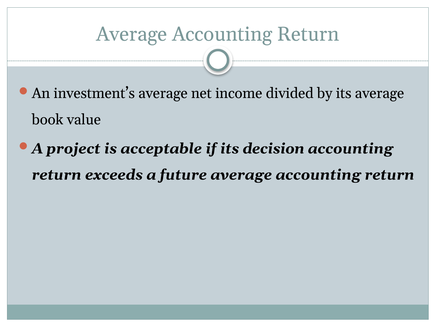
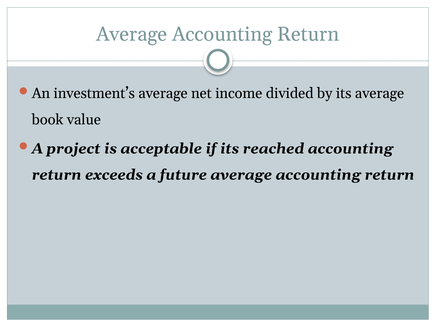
decision: decision -> reached
